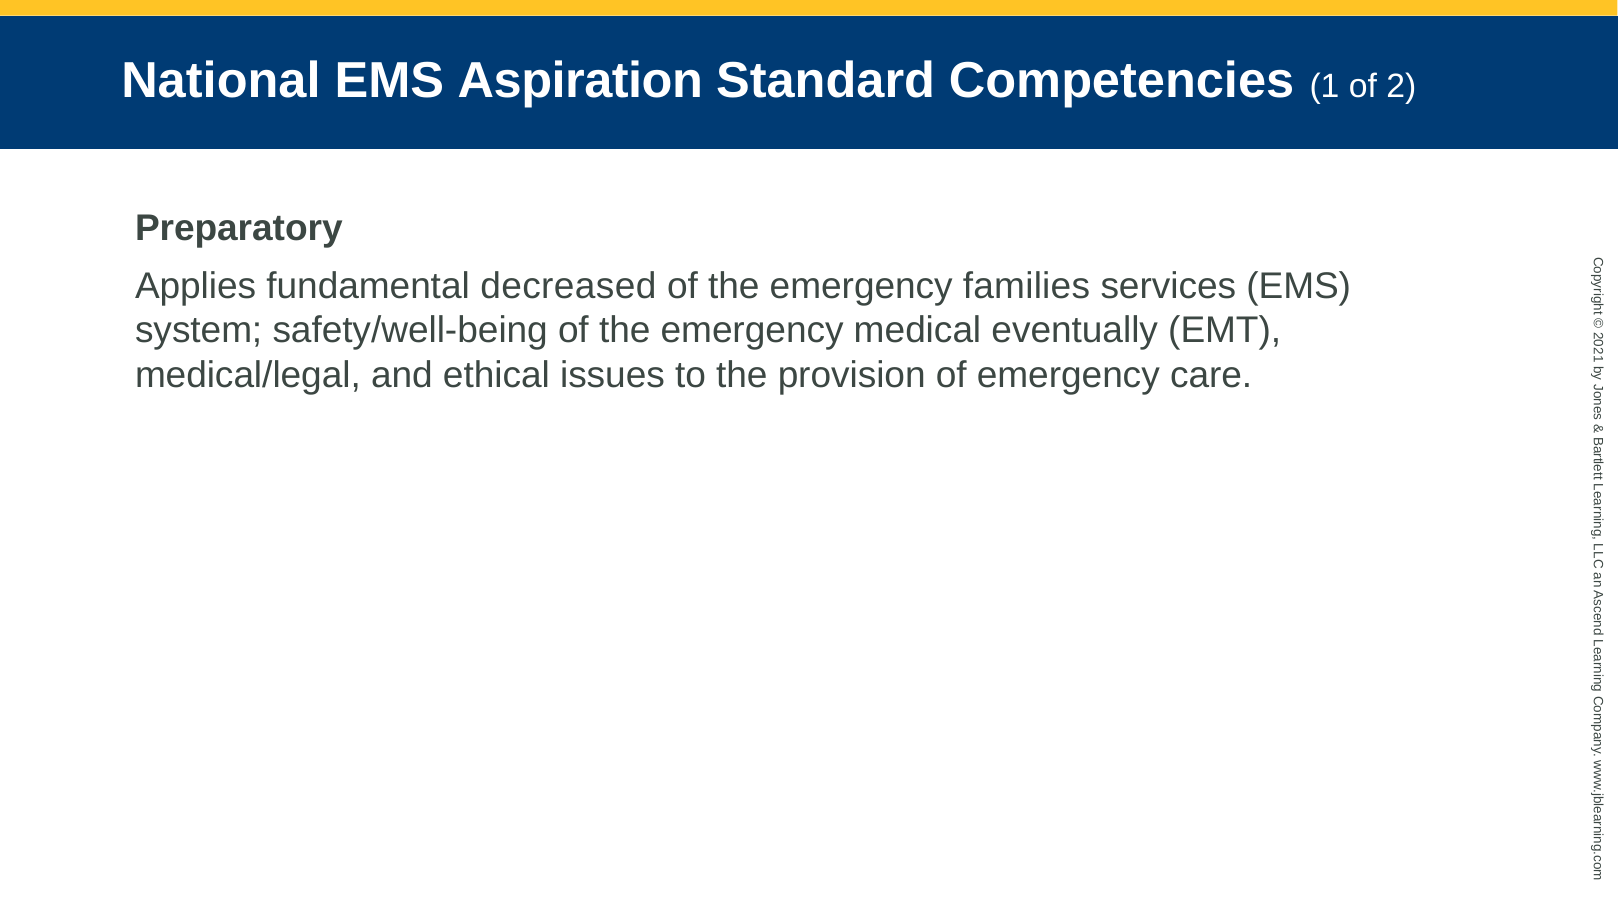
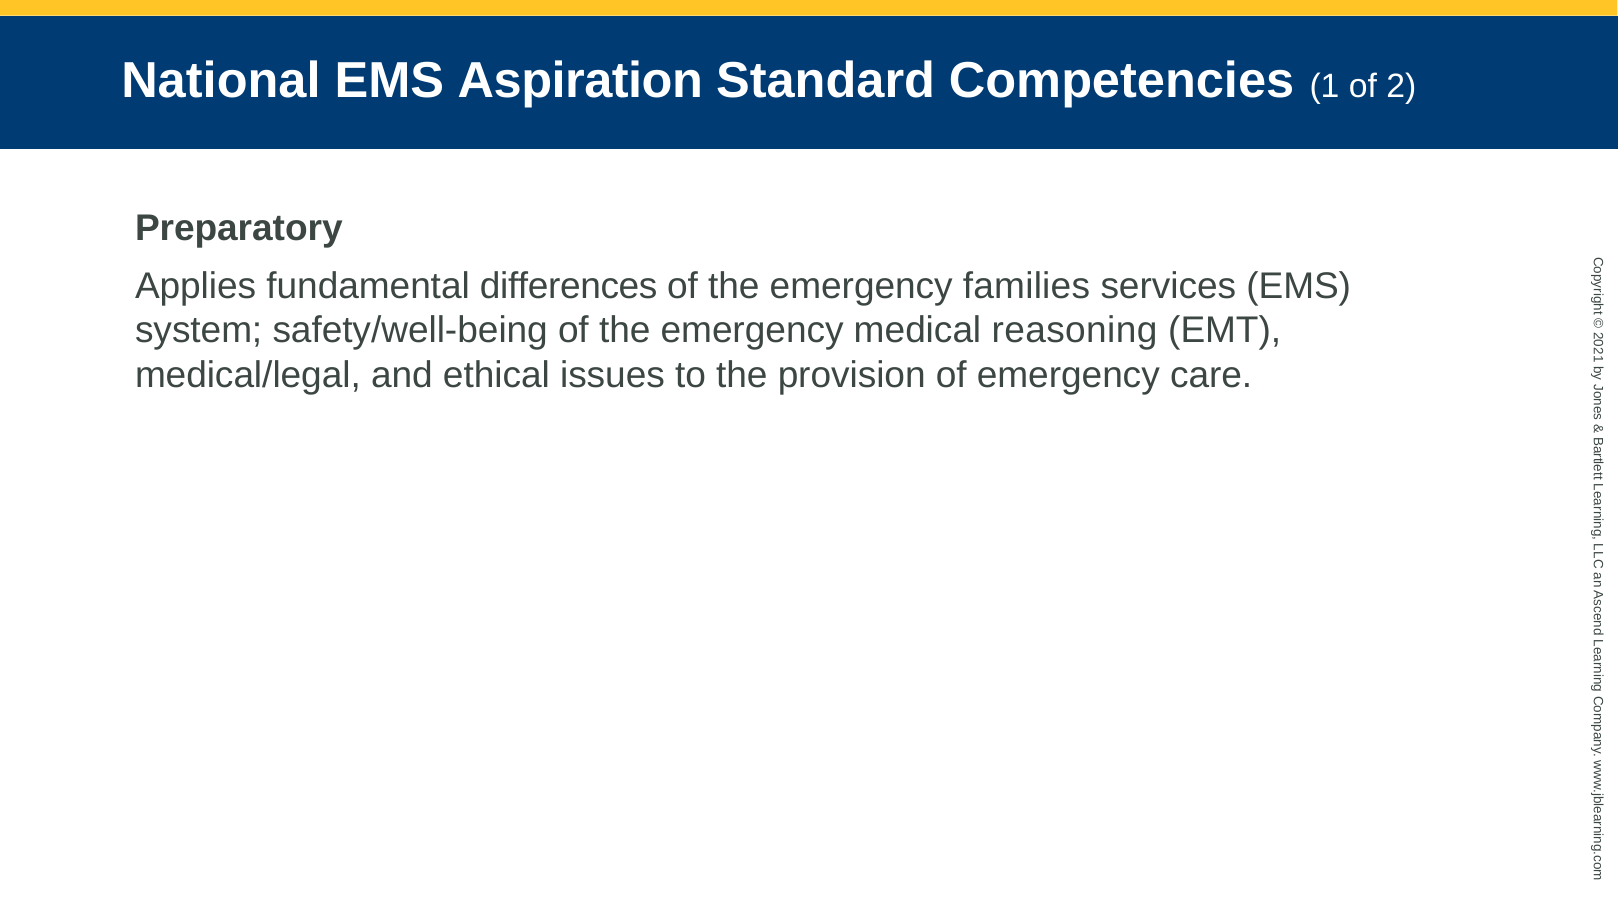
decreased: decreased -> differences
eventually: eventually -> reasoning
